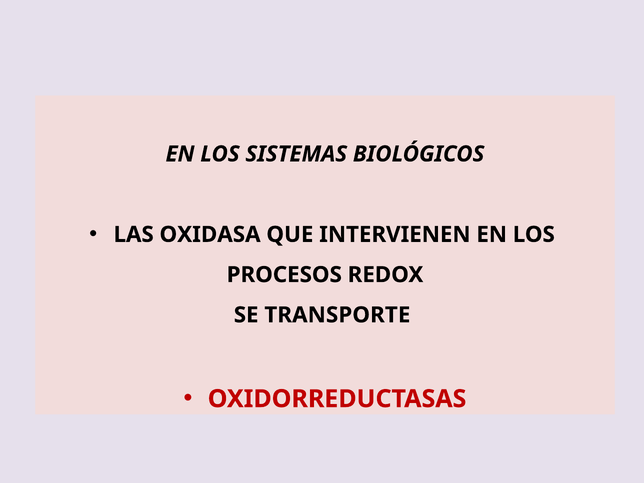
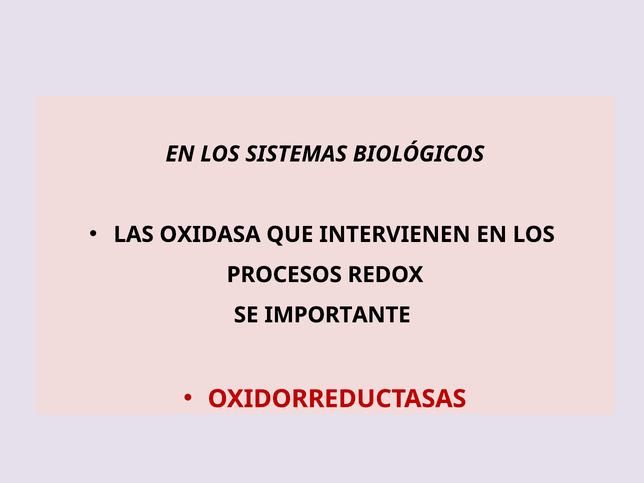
TRANSPORTE: TRANSPORTE -> IMPORTANTE
